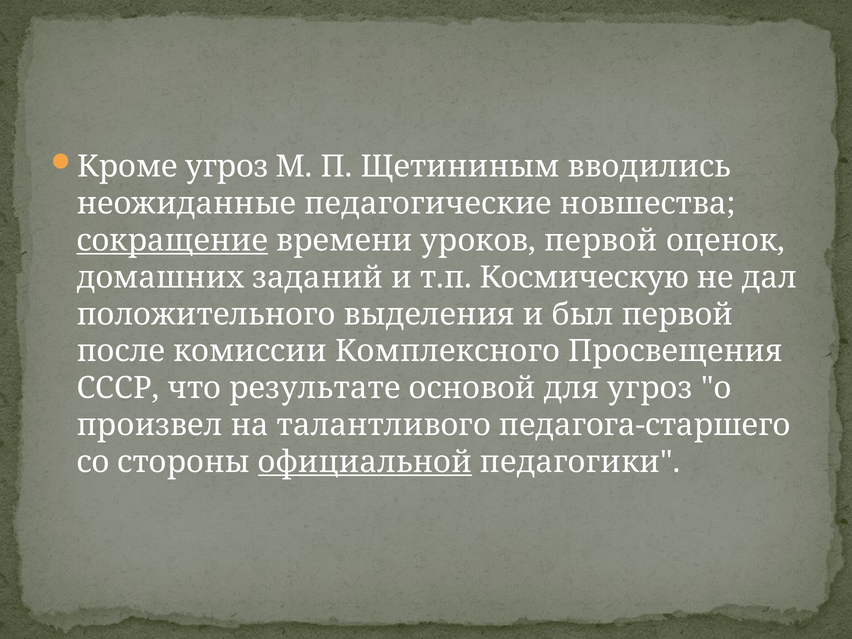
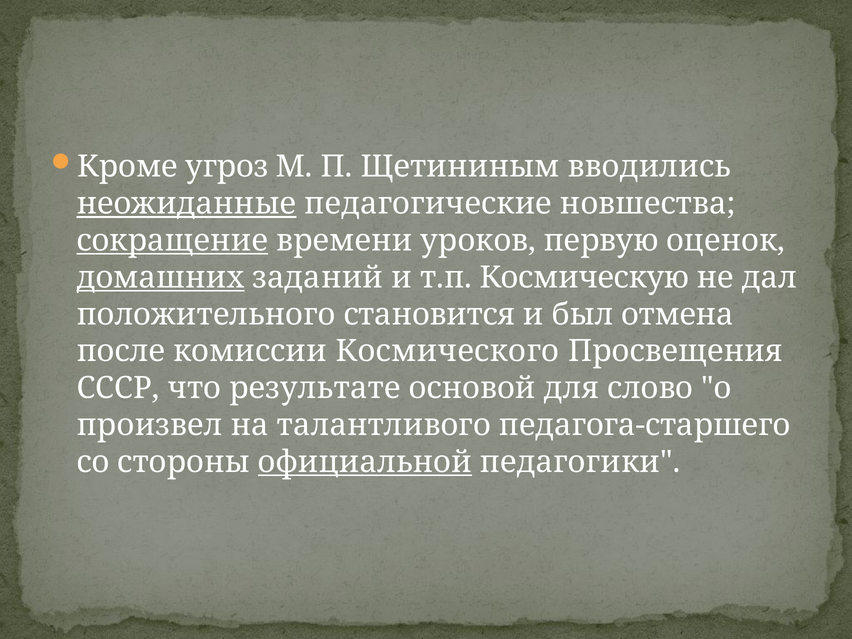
неожиданные underline: none -> present
уроков первой: первой -> первую
домашних underline: none -> present
выделения: выделения -> становится
был первой: первой -> отмена
Комплексного: Комплексного -> Космического
для угроз: угроз -> слово
